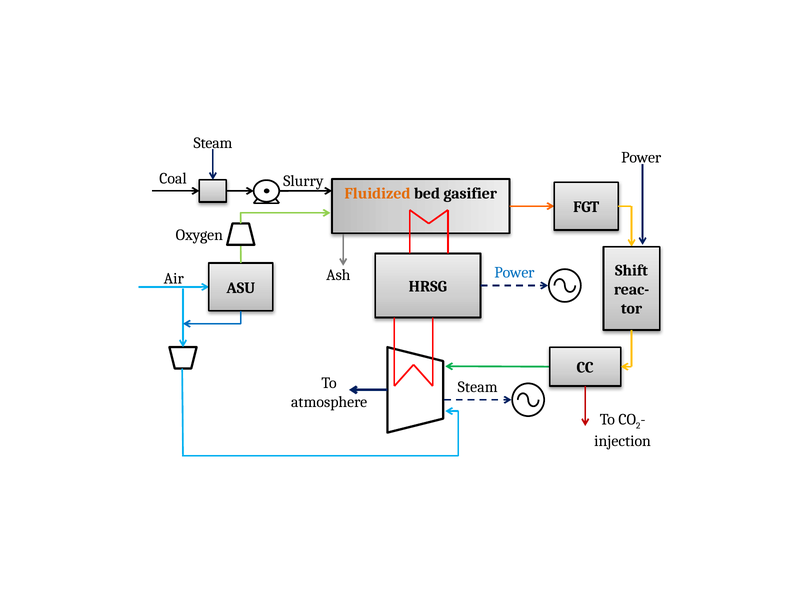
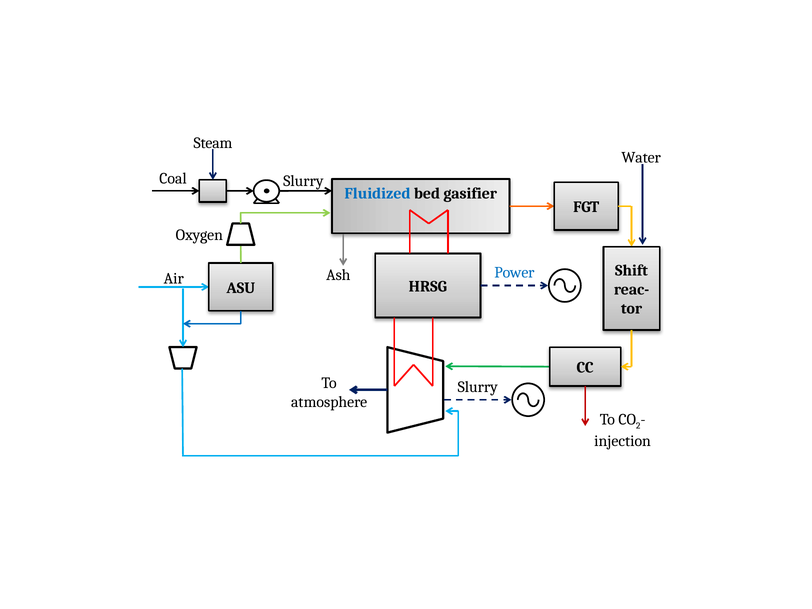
Power at (641, 157): Power -> Water
Fluidized colour: orange -> blue
Steam at (478, 387): Steam -> Slurry
